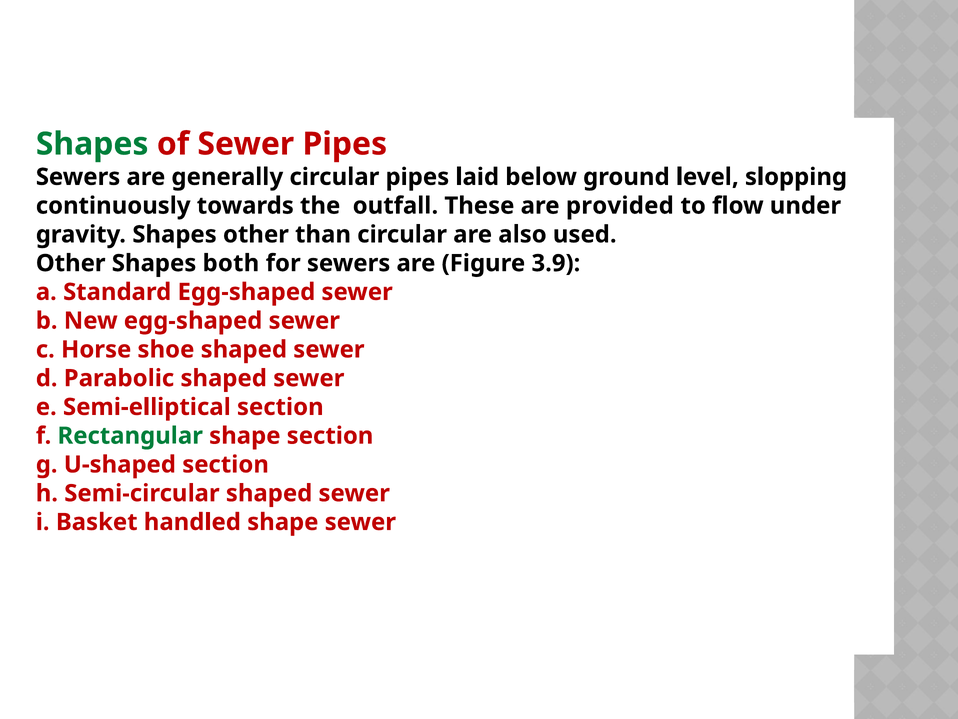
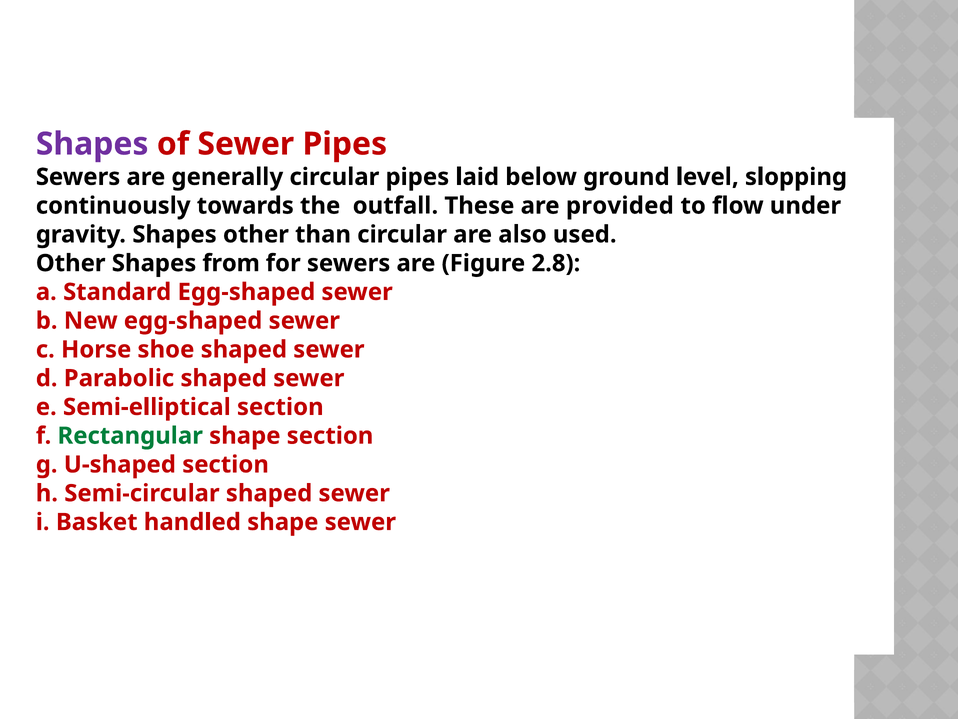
Shapes at (92, 144) colour: green -> purple
both: both -> from
3.9: 3.9 -> 2.8
